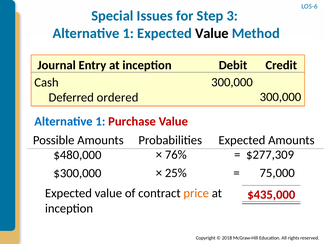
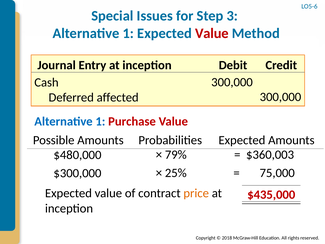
Value at (212, 33) colour: black -> red
ordered: ordered -> affected
76%: 76% -> 79%
$277,309: $277,309 -> $360,003
